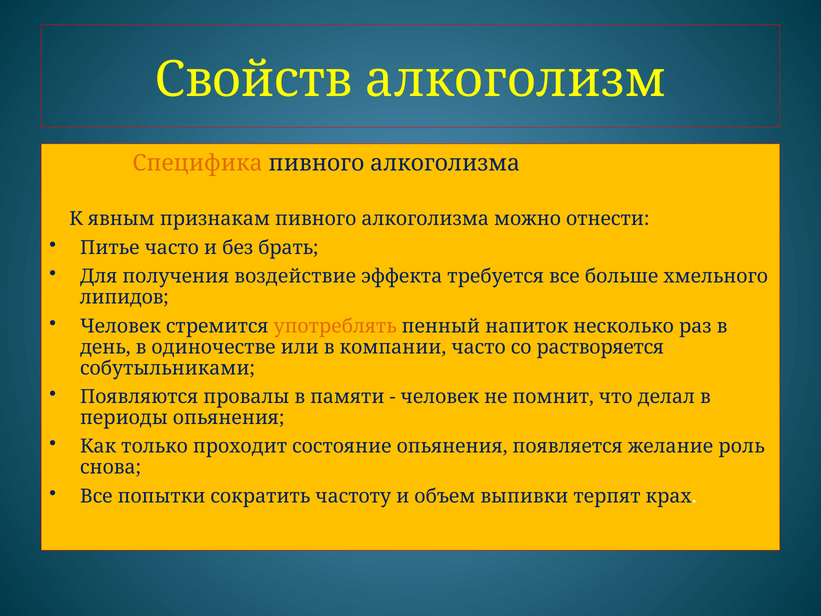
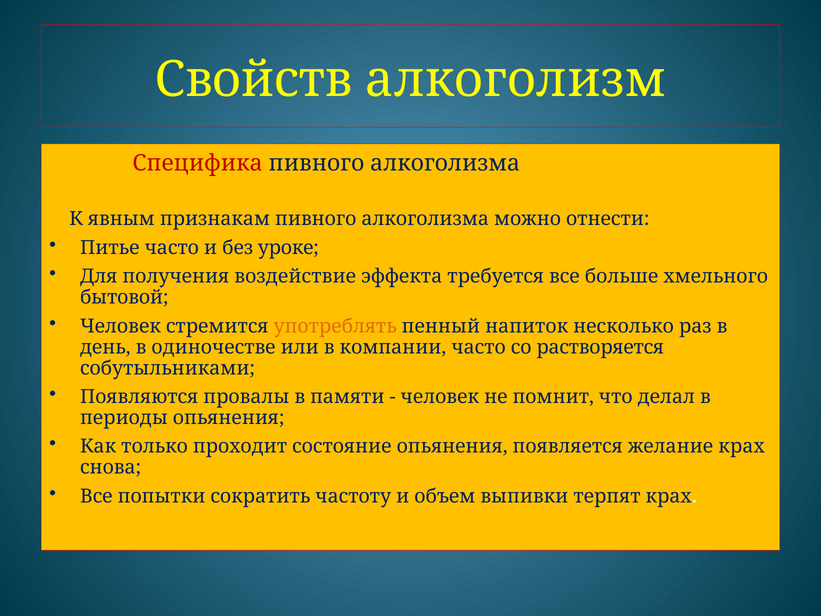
Специфика colour: orange -> red
брать: брать -> уроке
липидов: липидов -> бытовой
желание роль: роль -> крах
